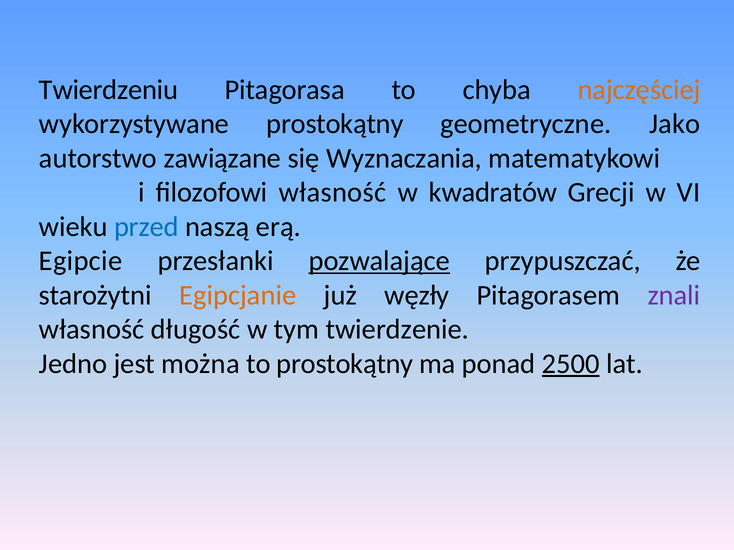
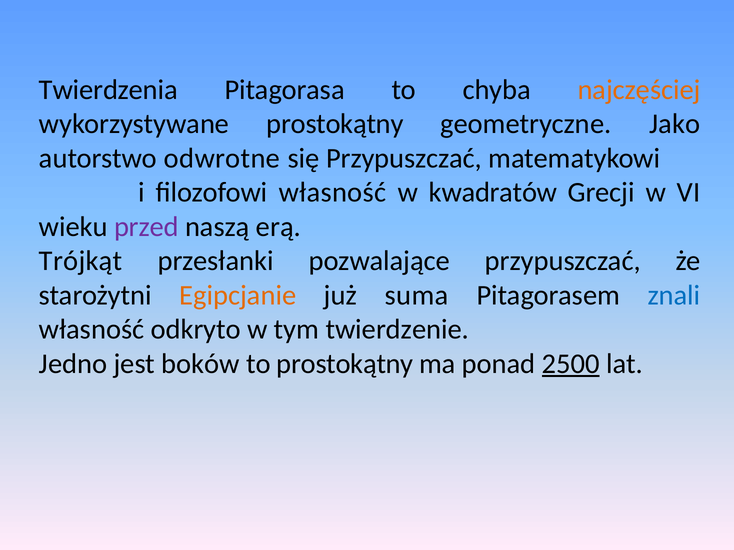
Twierdzeniu: Twierdzeniu -> Twierdzenia
zawiązane: zawiązane -> odwrotne
się Wyznaczania: Wyznaczania -> Przypuszczać
przed colour: blue -> purple
Egipcie: Egipcie -> Trójkąt
pozwalające underline: present -> none
węzły: węzły -> suma
znali colour: purple -> blue
długość: długość -> odkryto
można: można -> boków
